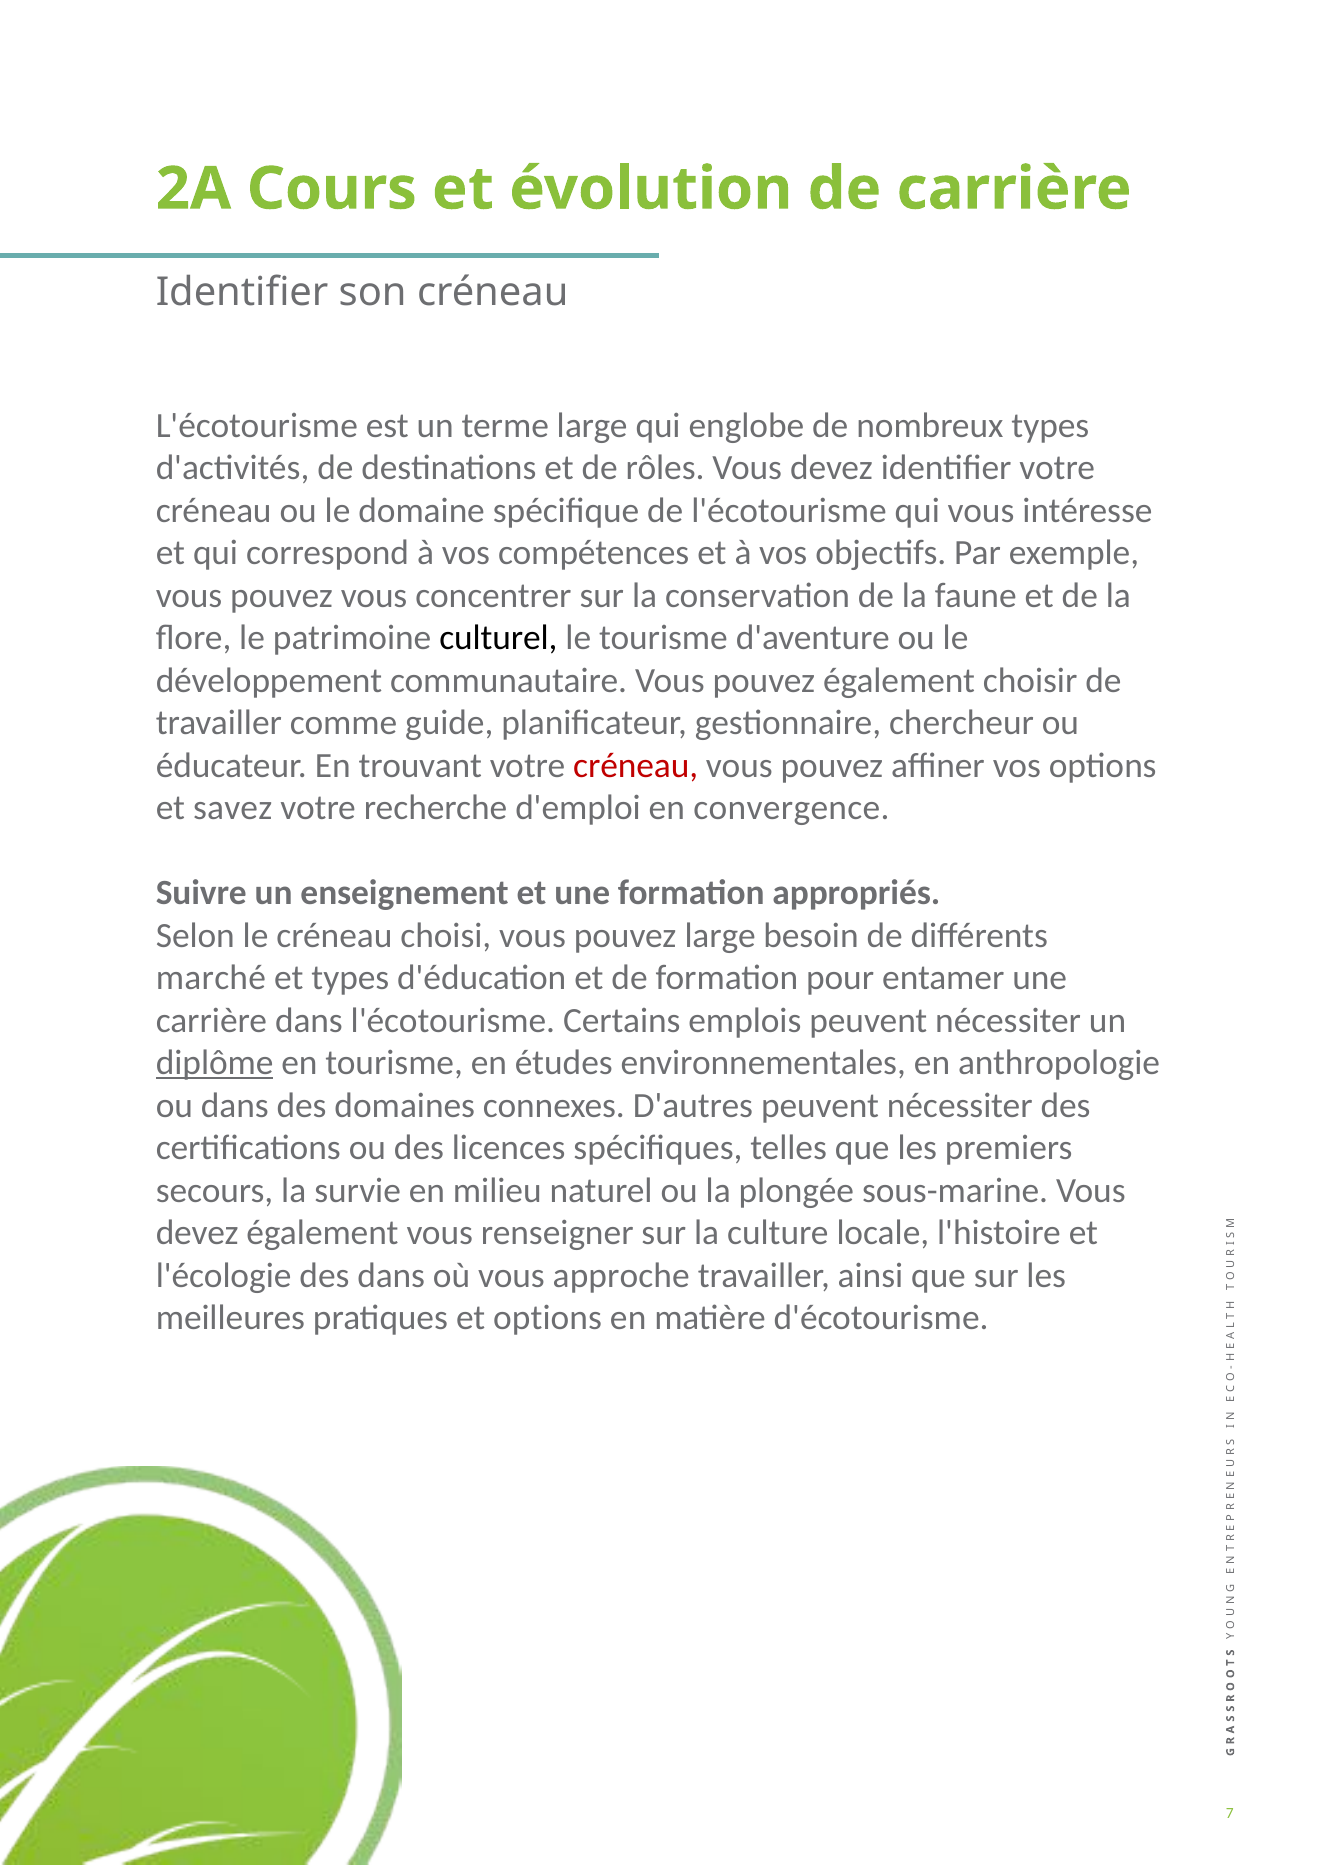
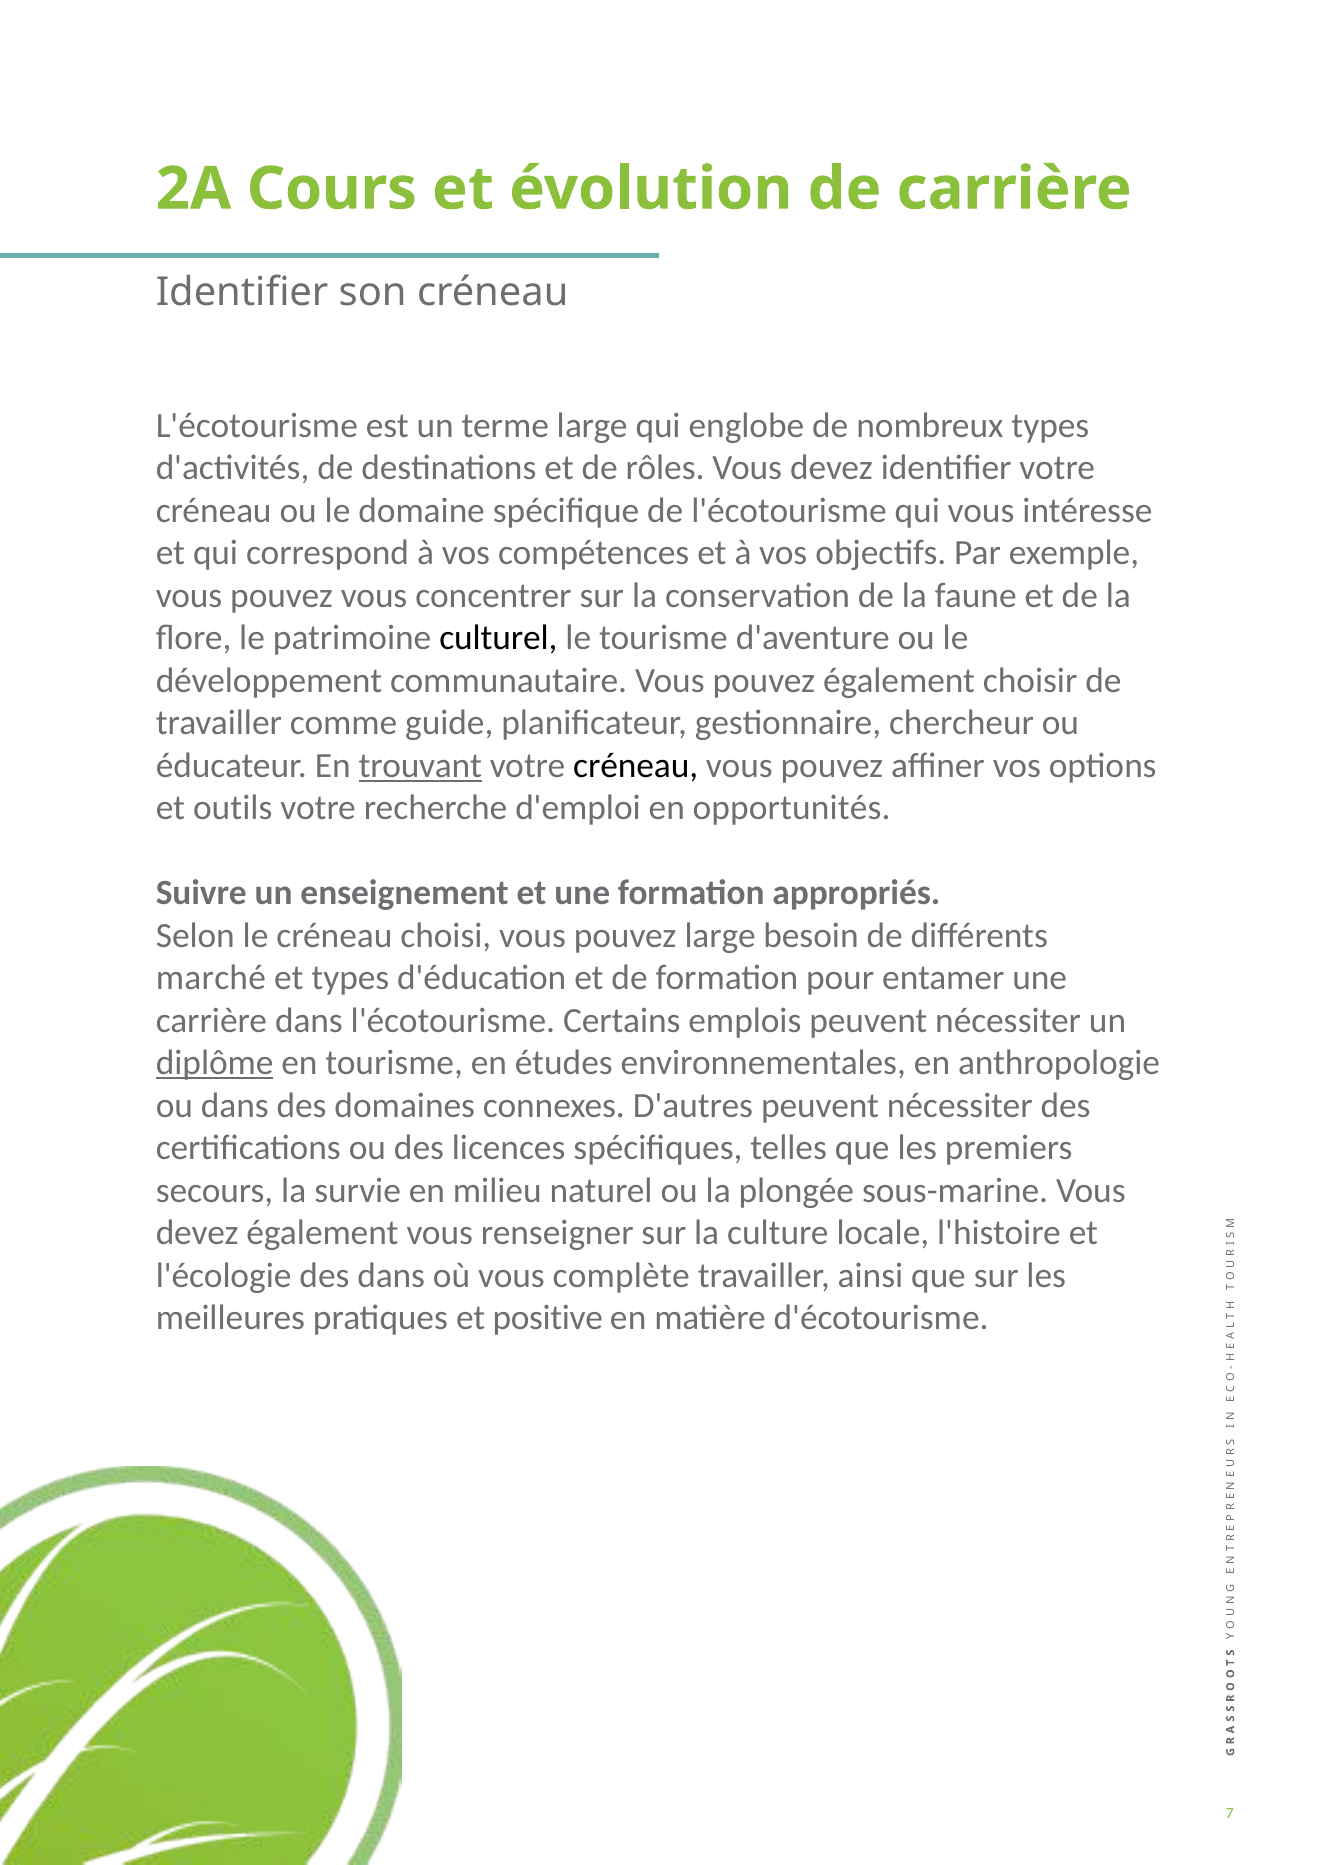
trouvant underline: none -> present
créneau at (636, 766) colour: red -> black
savez: savez -> outils
convergence: convergence -> opportunités
approche: approche -> complète
et options: options -> positive
